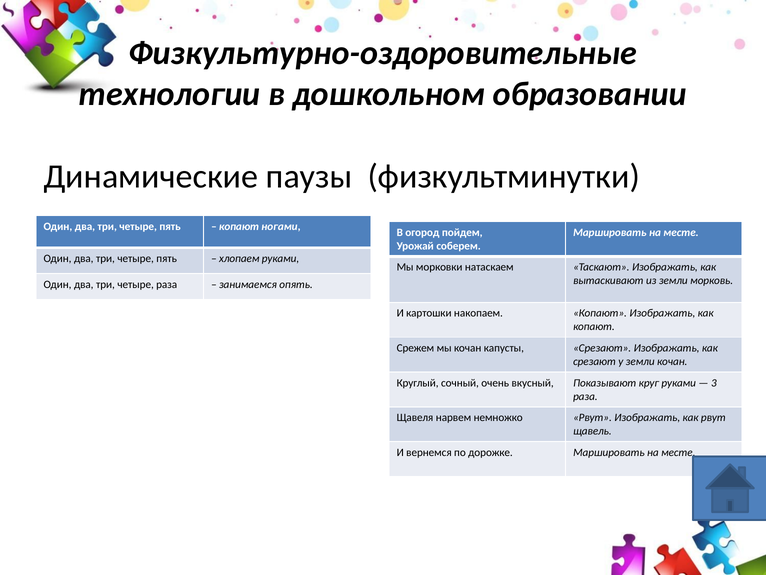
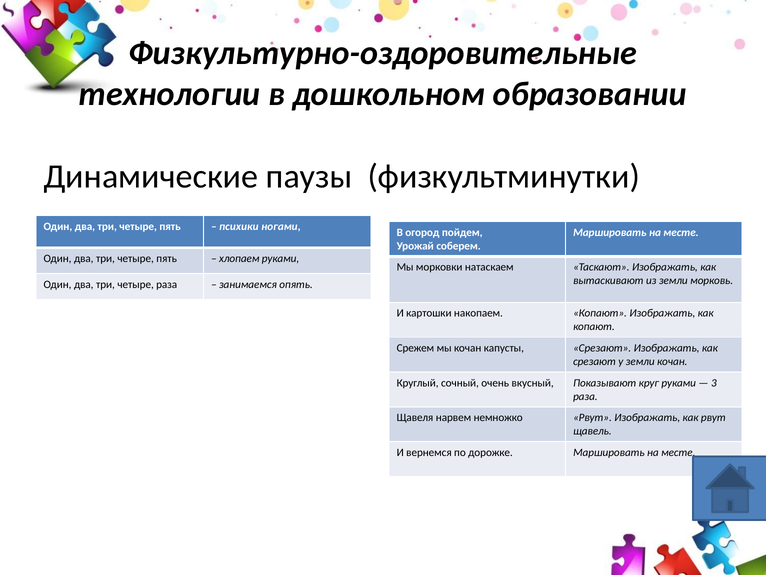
копают at (239, 226): копают -> психики
